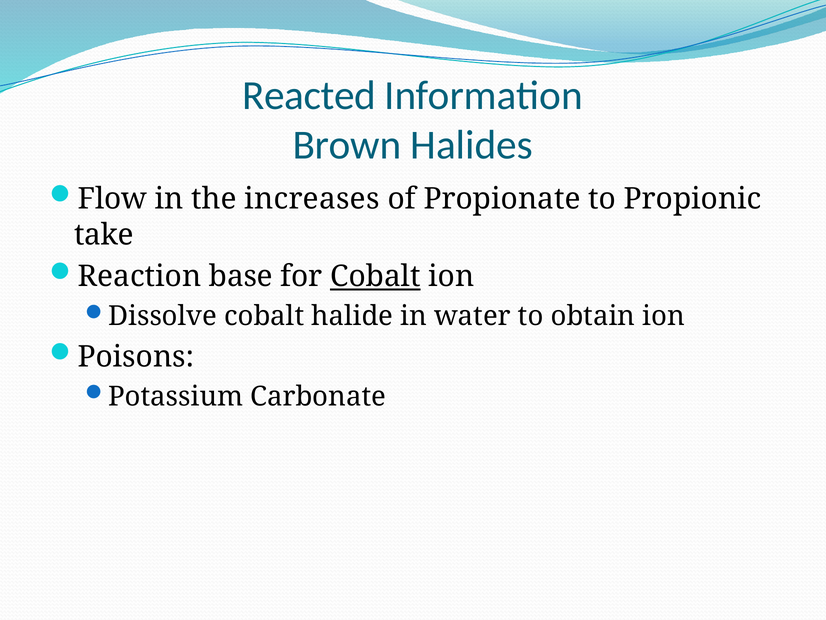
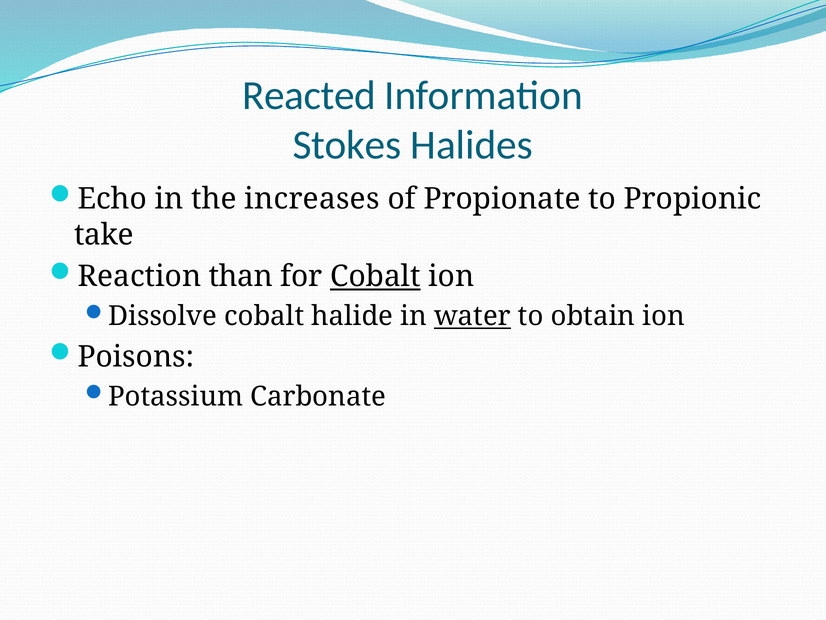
Brown: Brown -> Stokes
Flow: Flow -> Echo
base: base -> than
water underline: none -> present
